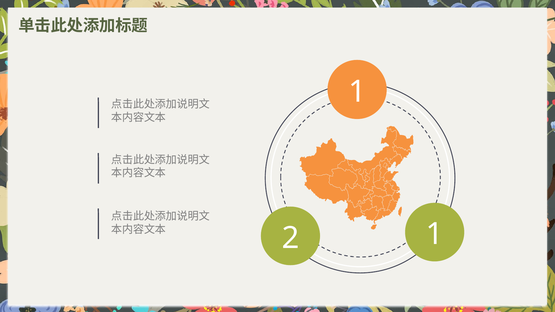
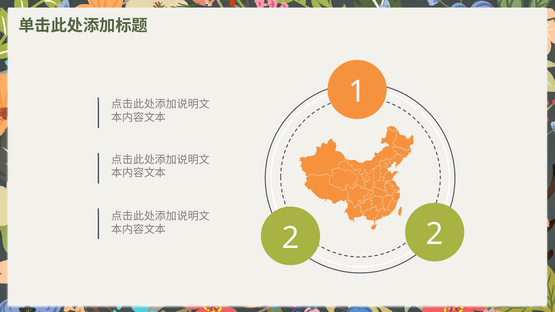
2 1: 1 -> 2
